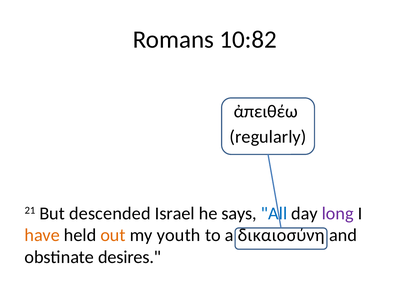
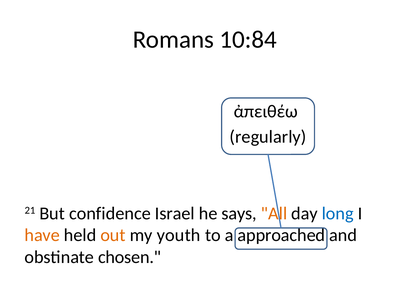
10:82: 10:82 -> 10:84
descended: descended -> confidence
All colour: blue -> orange
long colour: purple -> blue
δικαιοσύνη: δικαιοσύνη -> approached
desires: desires -> chosen
